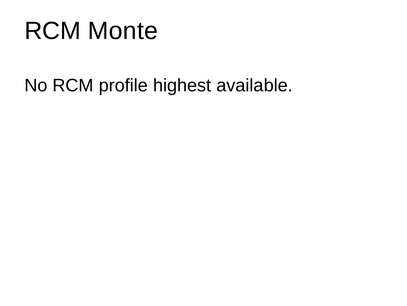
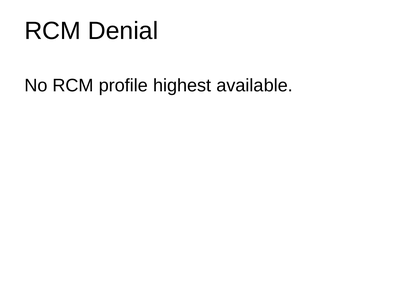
Monte: Monte -> Denial
